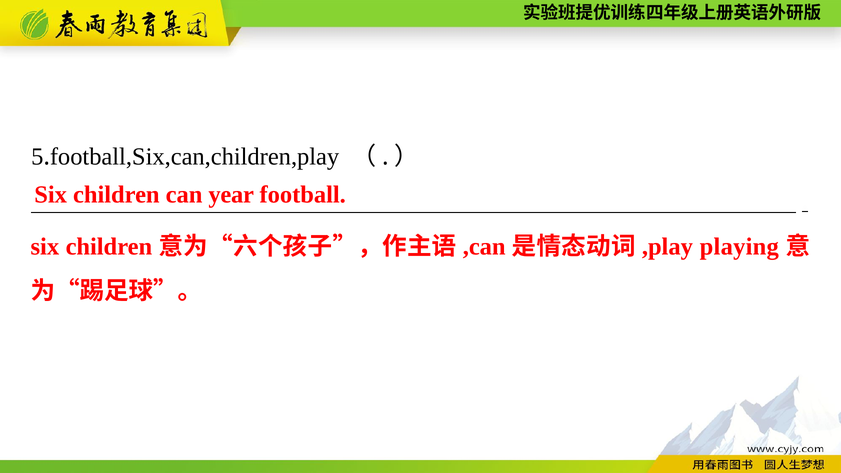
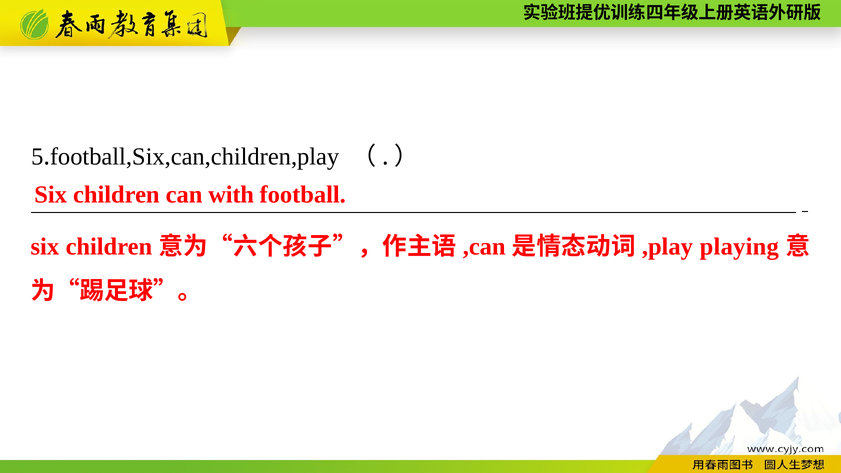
year: year -> with
